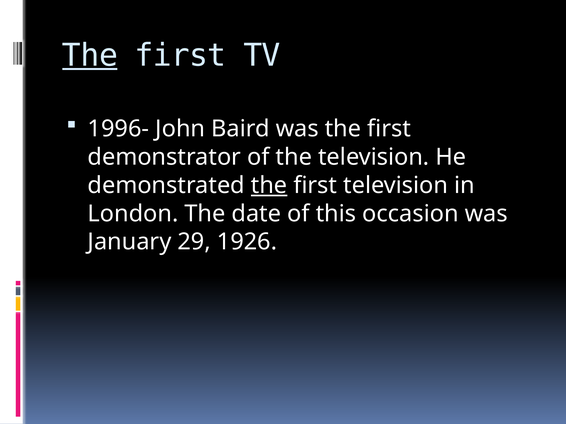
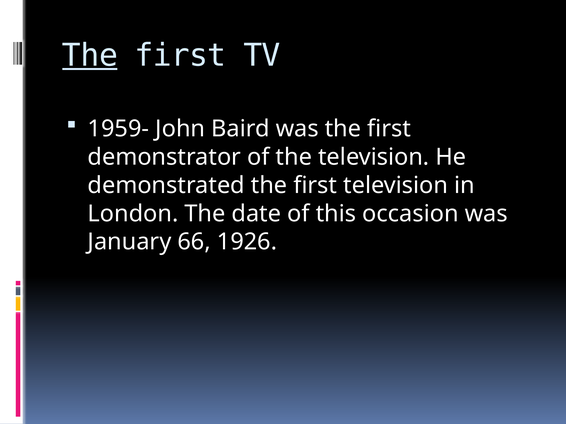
1996-: 1996- -> 1959-
the at (269, 186) underline: present -> none
29: 29 -> 66
